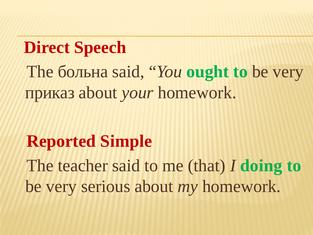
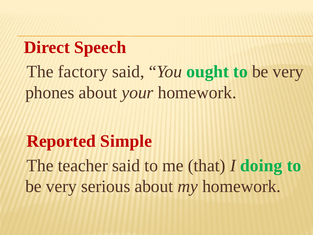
больна: больна -> factory
приказ: приказ -> phones
